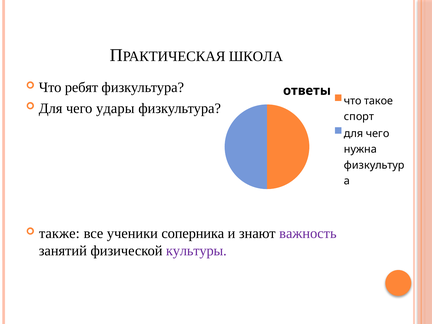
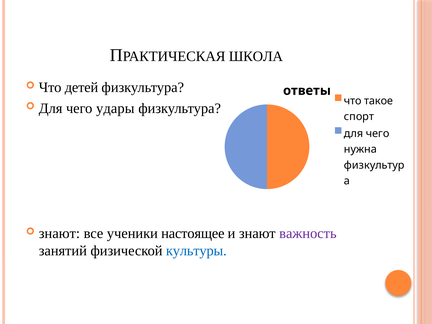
ребят: ребят -> детей
также at (59, 234): также -> знают
соперника: соперника -> настоящее
культуры colour: purple -> blue
